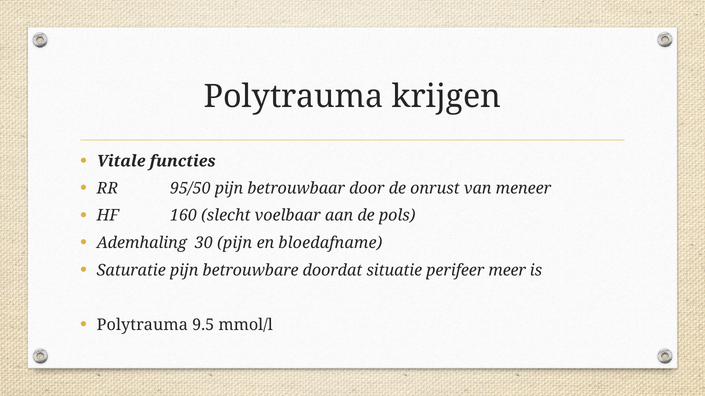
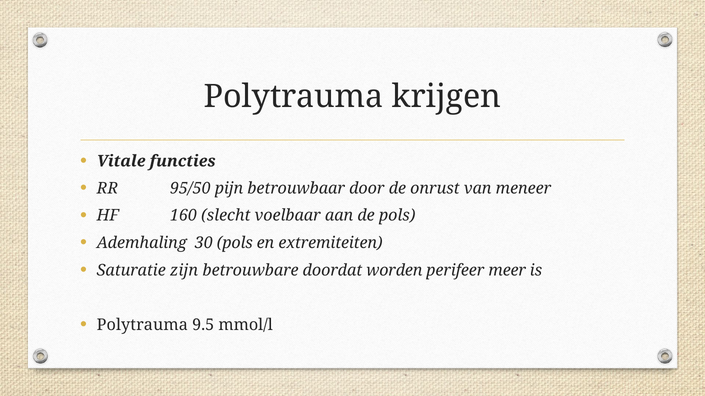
30 pijn: pijn -> pols
bloedafname: bloedafname -> extremiteiten
Saturatie pijn: pijn -> zijn
situatie: situatie -> worden
